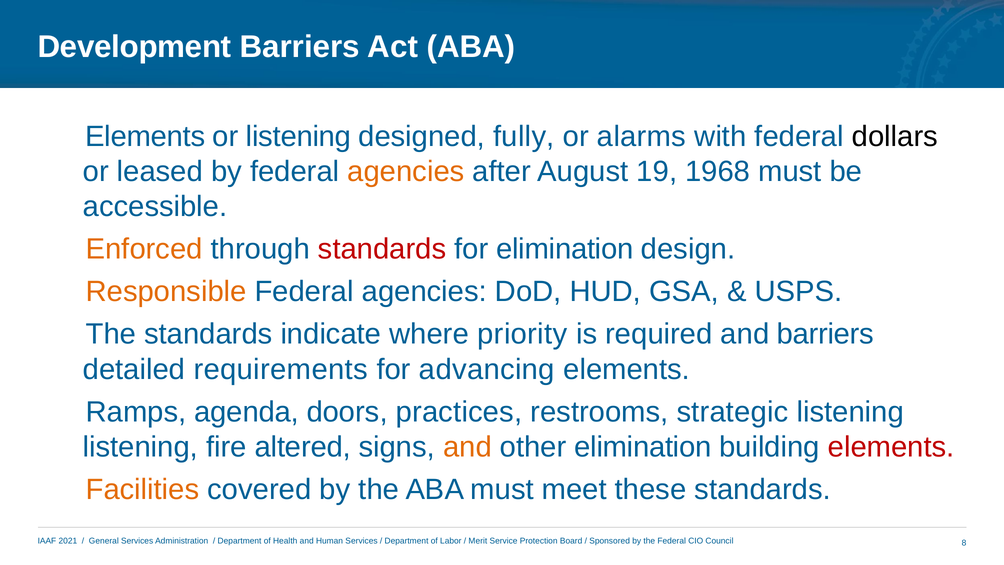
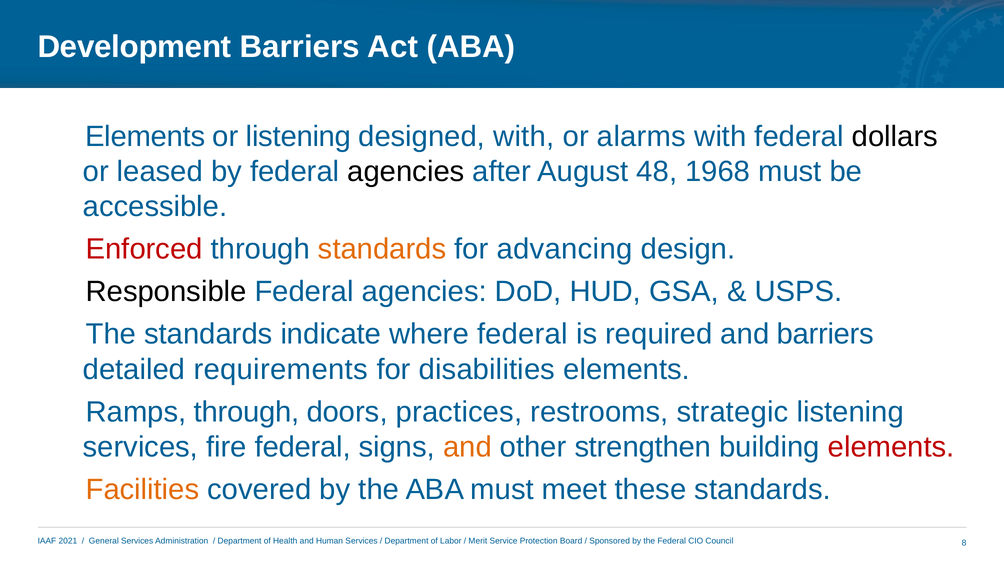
designed fully: fully -> with
agencies at (406, 171) colour: orange -> black
19: 19 -> 48
Enforced colour: orange -> red
standards at (382, 249) colour: red -> orange
for elimination: elimination -> advancing
Responsible colour: orange -> black
where priority: priority -> federal
advancing: advancing -> disabilities
Ramps agenda: agenda -> through
listening at (140, 447): listening -> services
fire altered: altered -> federal
other elimination: elimination -> strengthen
